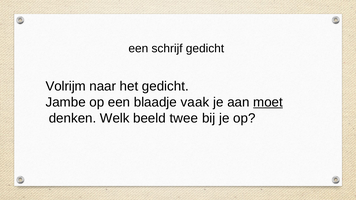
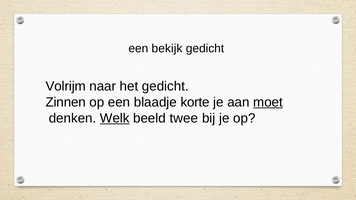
schrijf: schrijf -> bekijk
Jambe: Jambe -> Zinnen
vaak: vaak -> korte
Welk underline: none -> present
